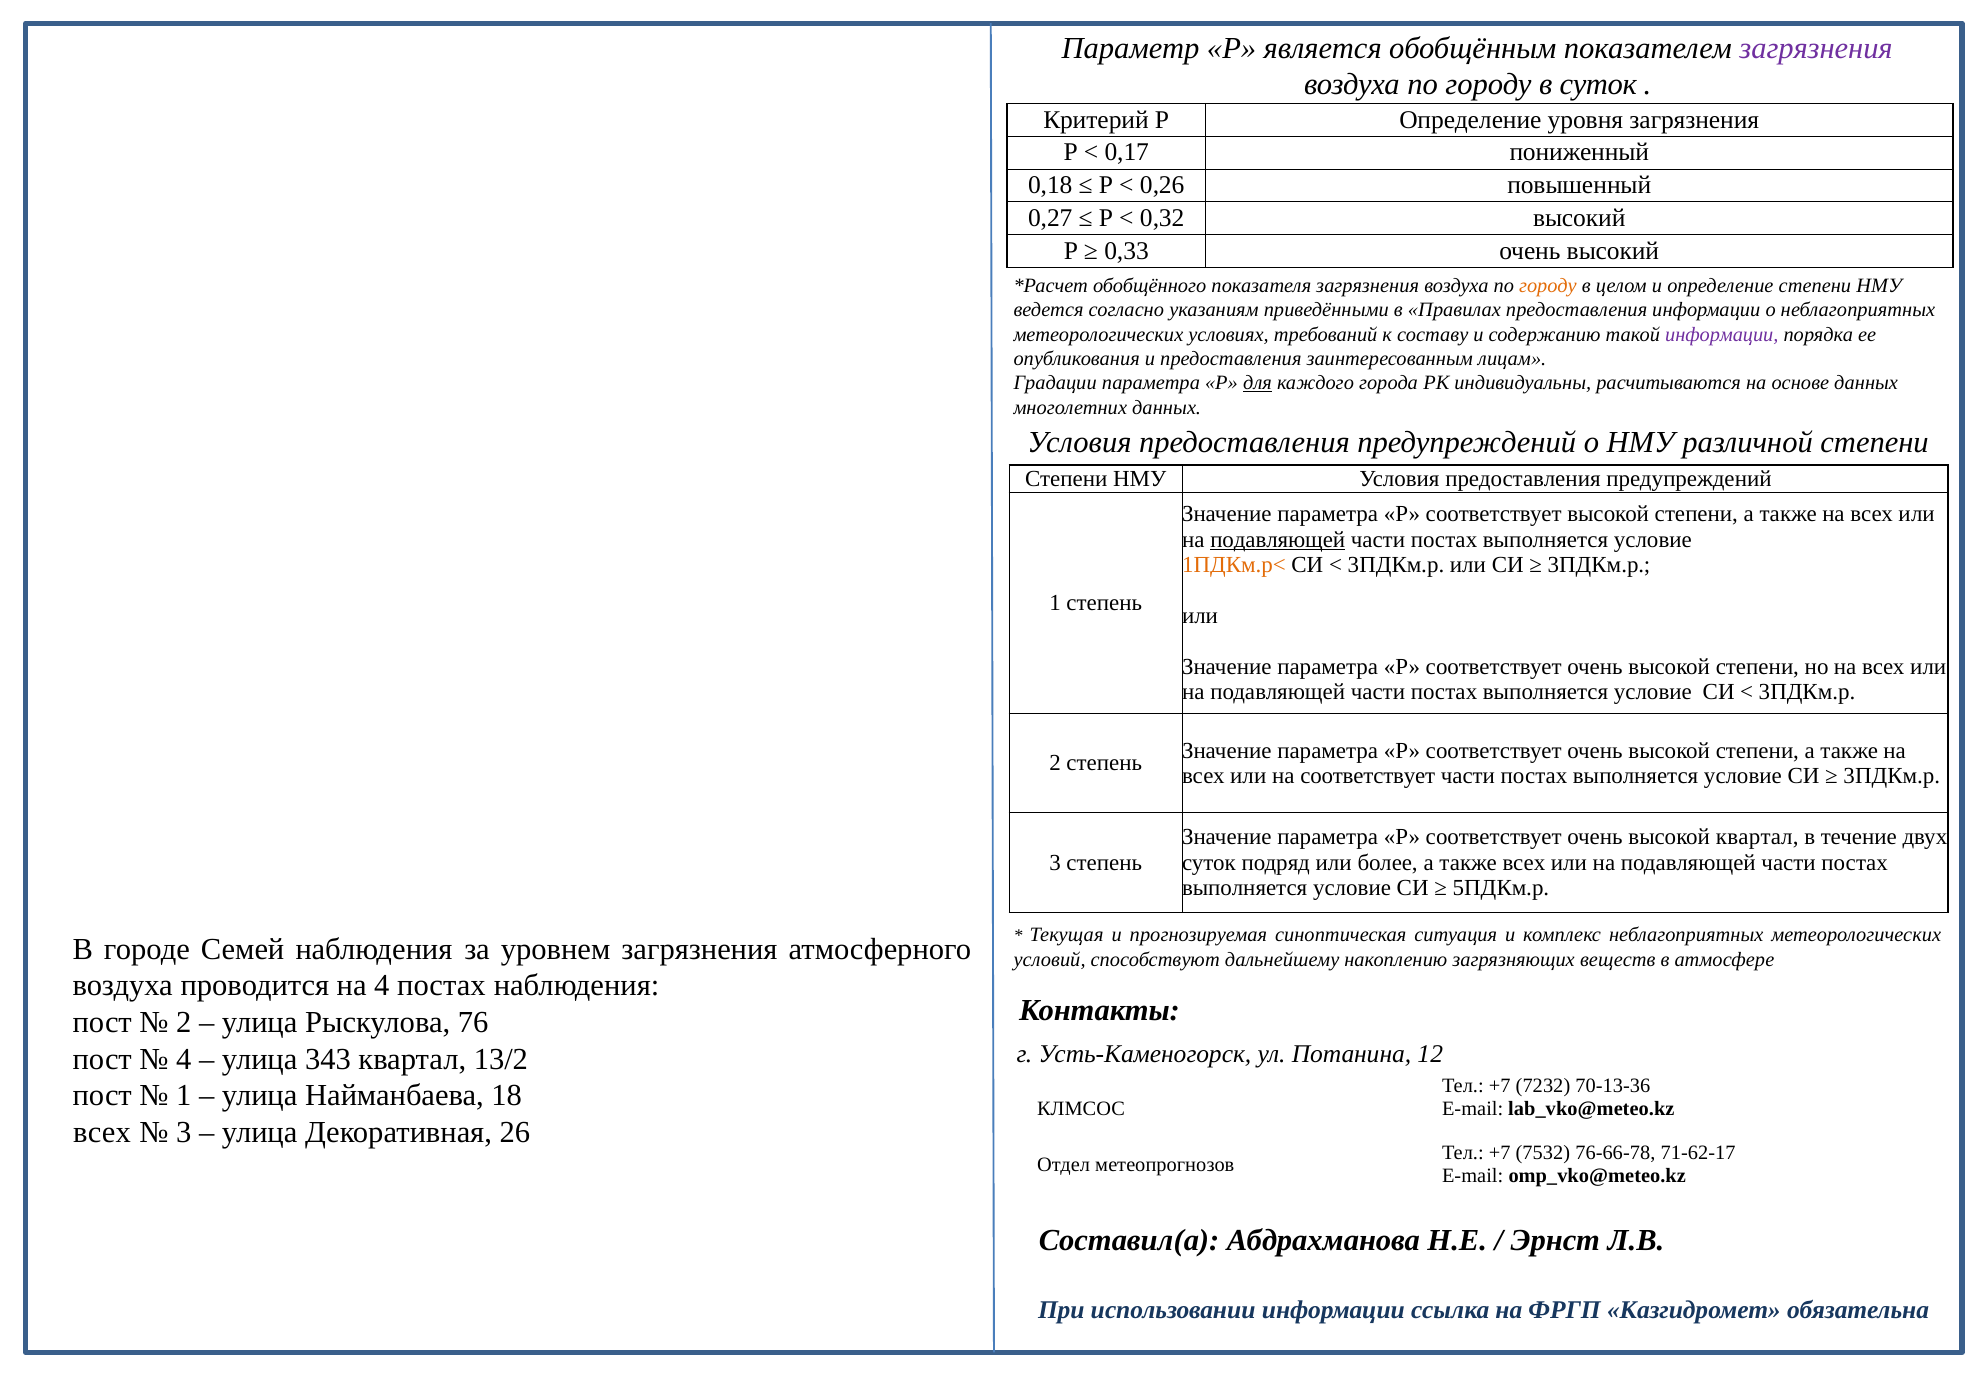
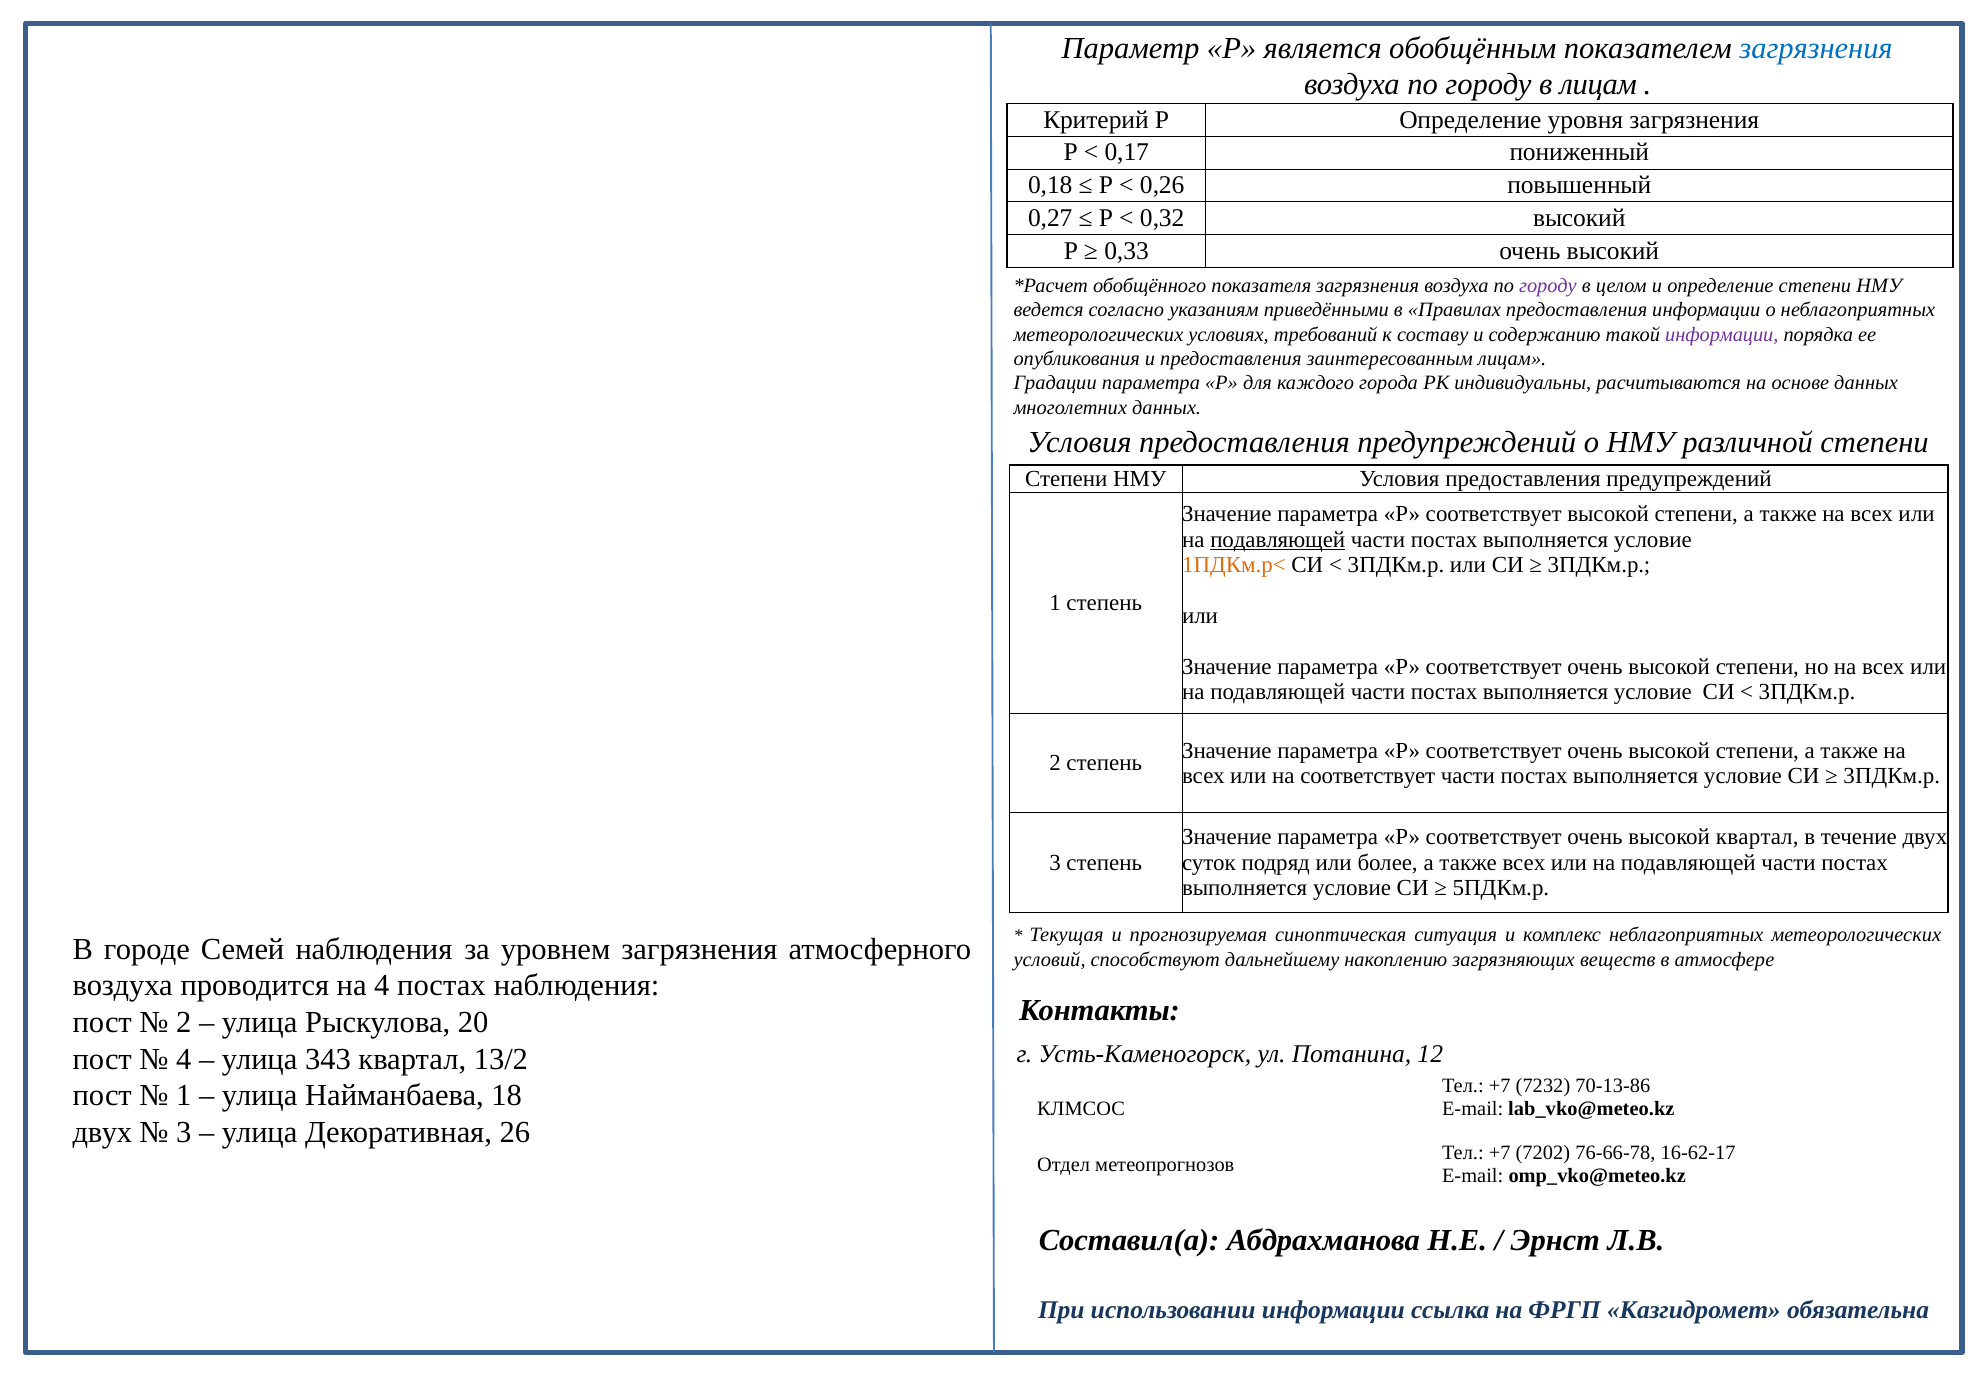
загрязнения at (1816, 48) colour: purple -> blue
в суток: суток -> лицам
городу at (1548, 286) colour: orange -> purple
для underline: present -> none
76: 76 -> 20
70-13-36: 70-13-36 -> 70-13-86
всех at (102, 1133): всех -> двух
7532: 7532 -> 7202
71-62-17: 71-62-17 -> 16-62-17
